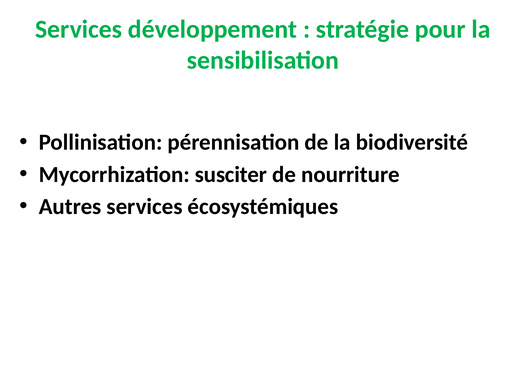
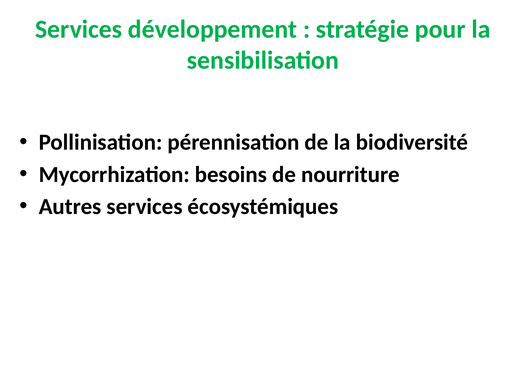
susciter: susciter -> besoins
